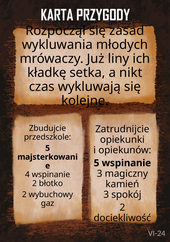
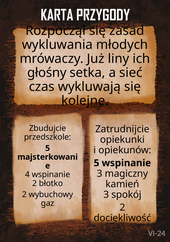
kładkę: kładkę -> głośny
nikt: nikt -> sieć
